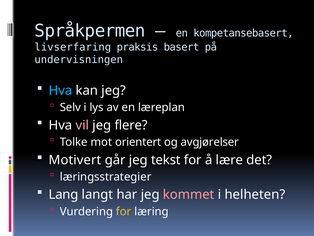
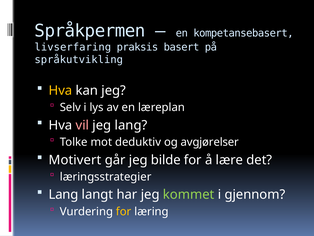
undervisningen: undervisningen -> språkutvikling
Hva at (60, 90) colour: light blue -> yellow
jeg flere: flere -> lang
orientert: orientert -> deduktiv
tekst: tekst -> bilde
kommet colour: pink -> light green
helheten: helheten -> gjennom
